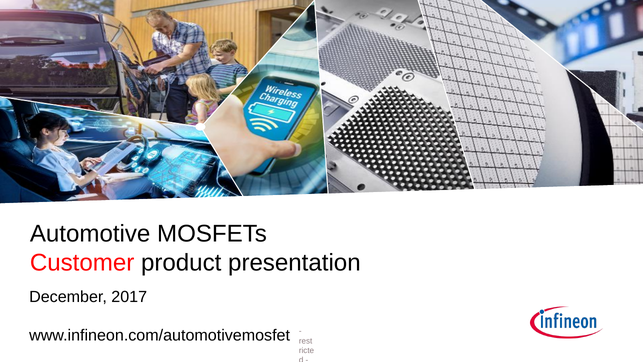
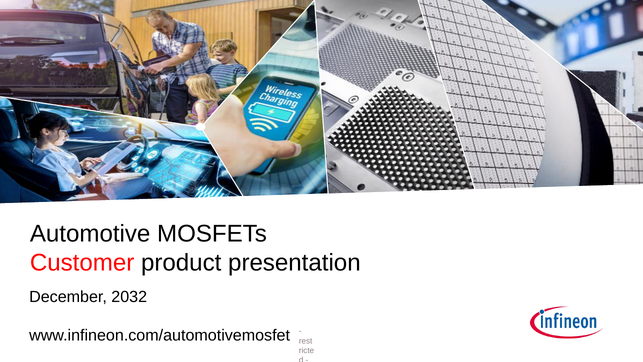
2017: 2017 -> 2032
